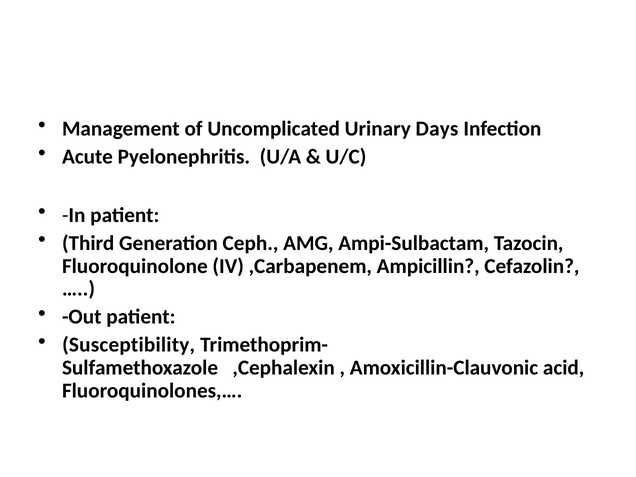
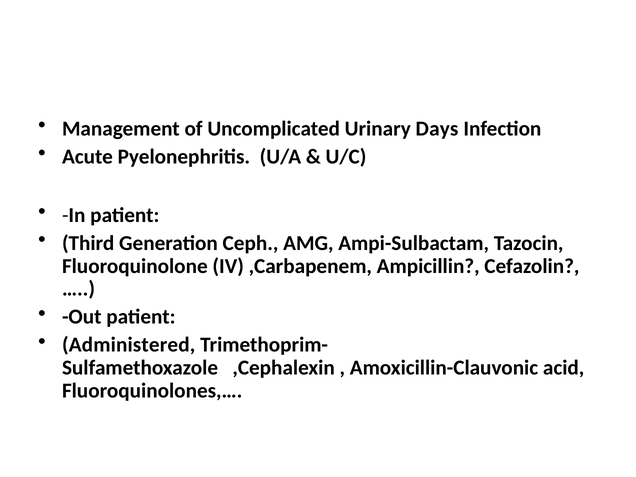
Susceptibility: Susceptibility -> Administered
